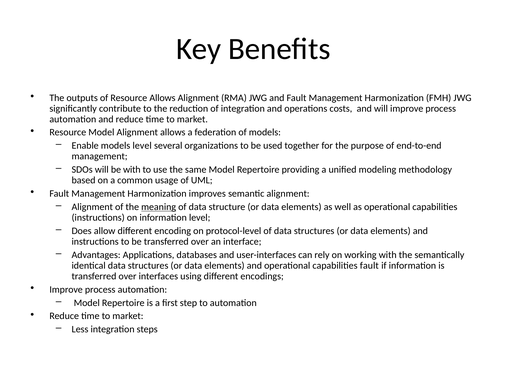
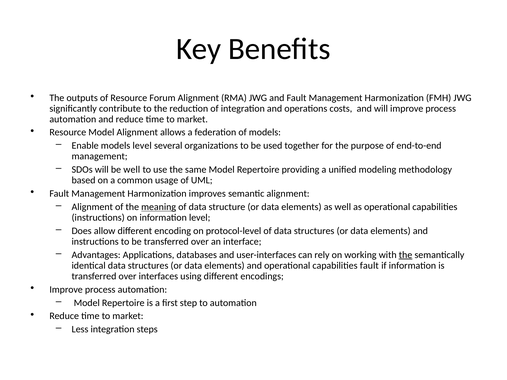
Resource Allows: Allows -> Forum
be with: with -> well
the at (406, 255) underline: none -> present
